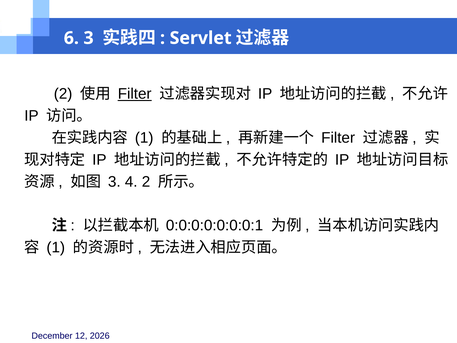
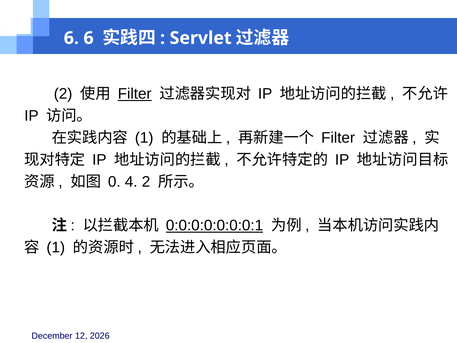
6 3: 3 -> 6
3 at (114, 182): 3 -> 0
0:0:0:0:0:0:0:1 underline: none -> present
